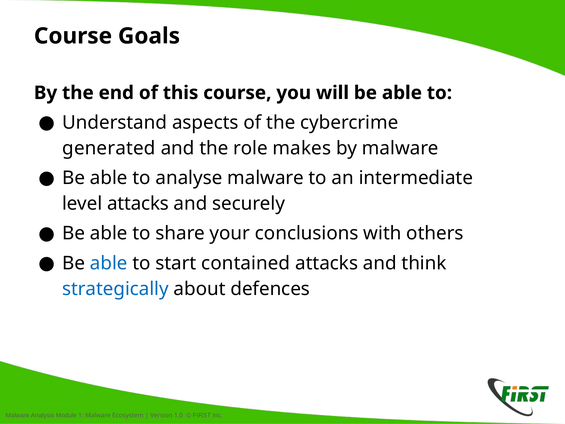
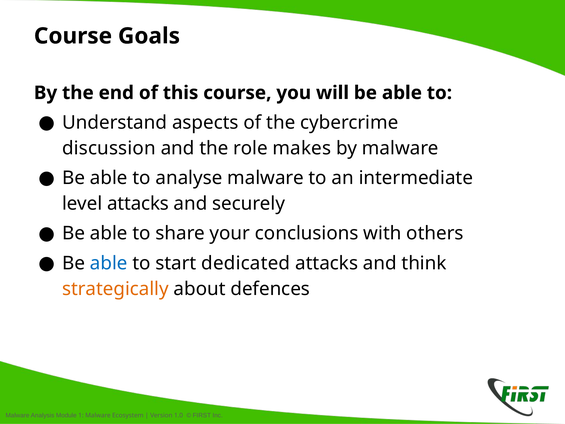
generated: generated -> discussion
contained: contained -> dedicated
strategically colour: blue -> orange
